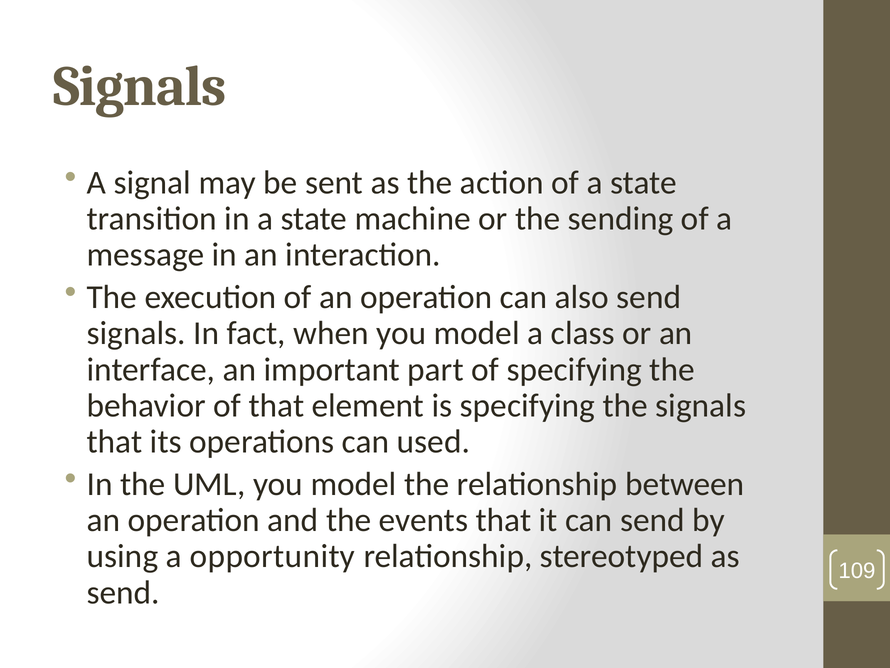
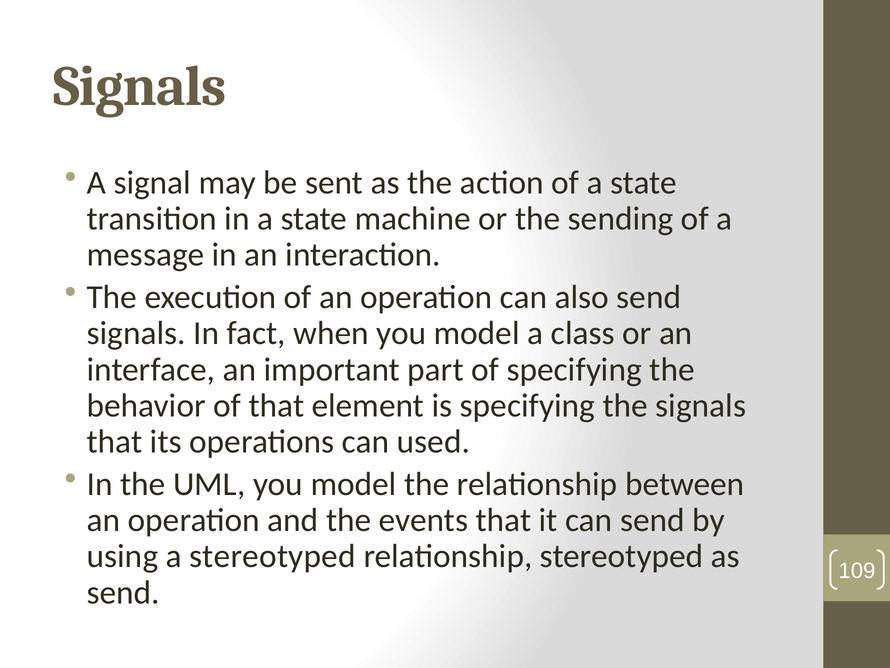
a opportunity: opportunity -> stereotyped
